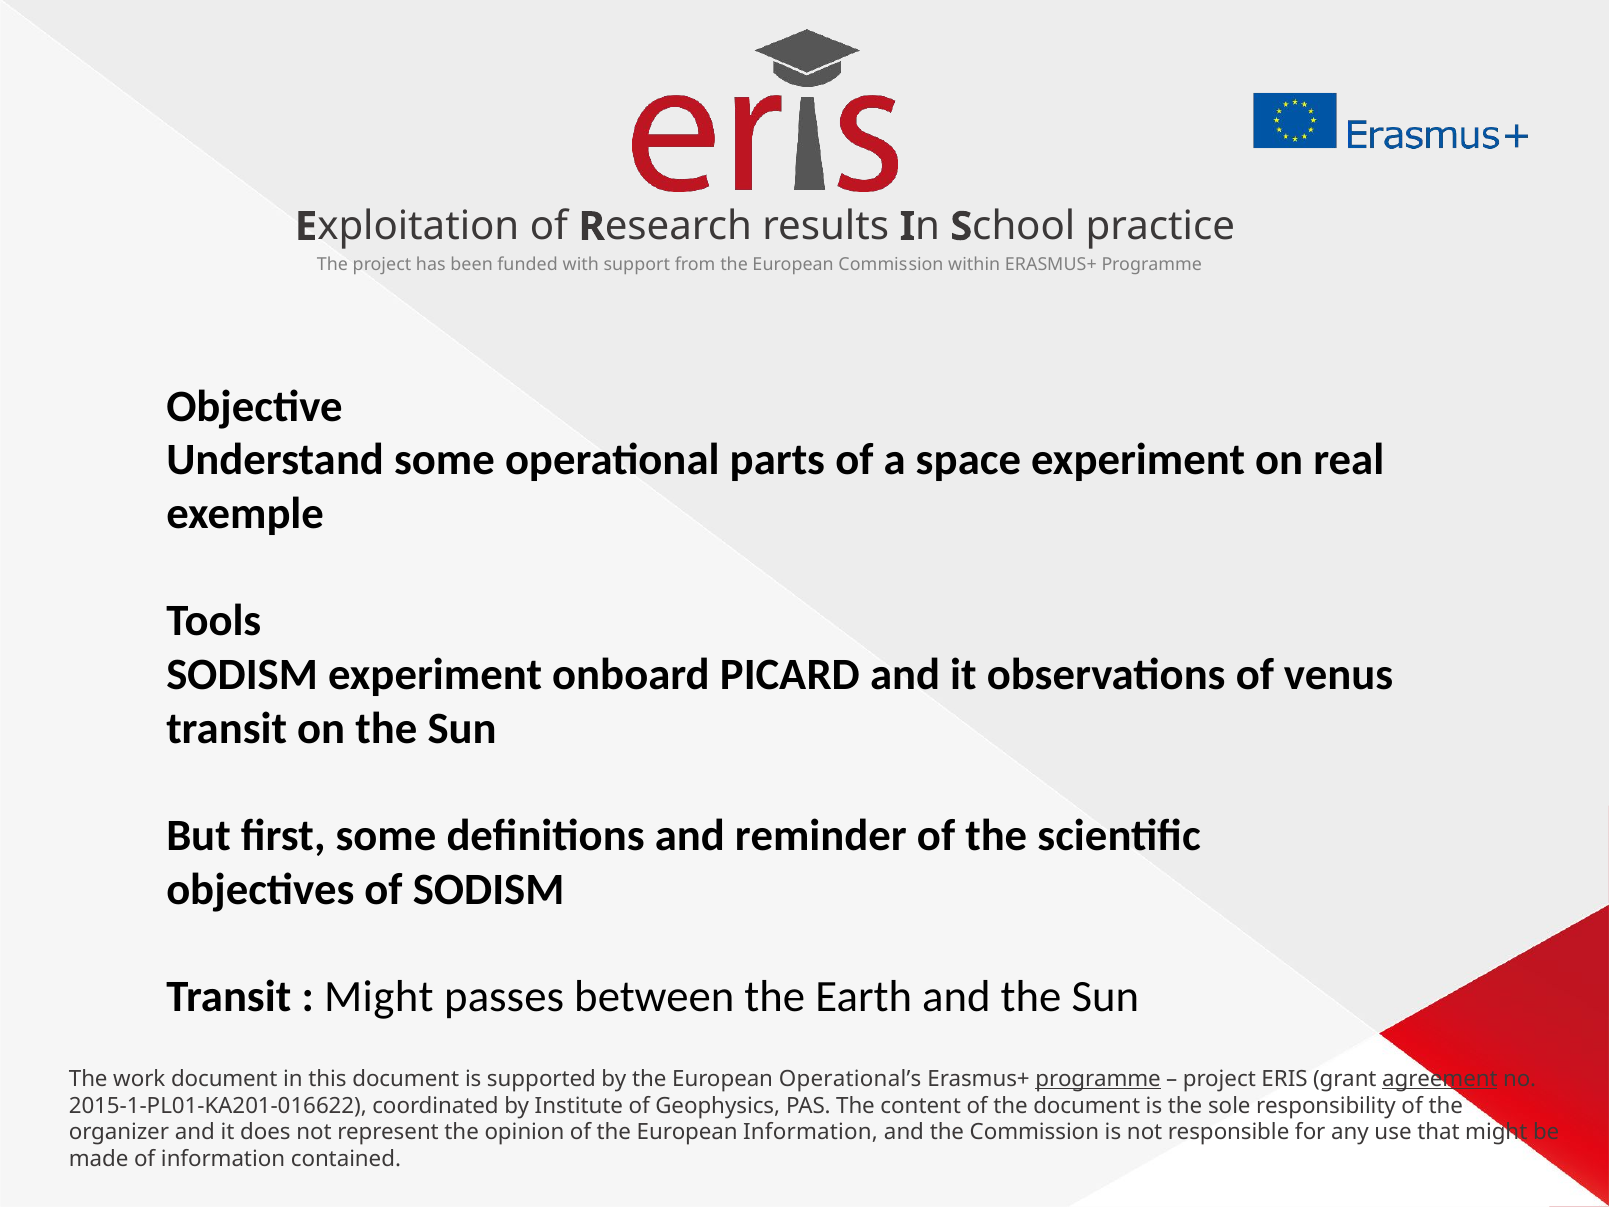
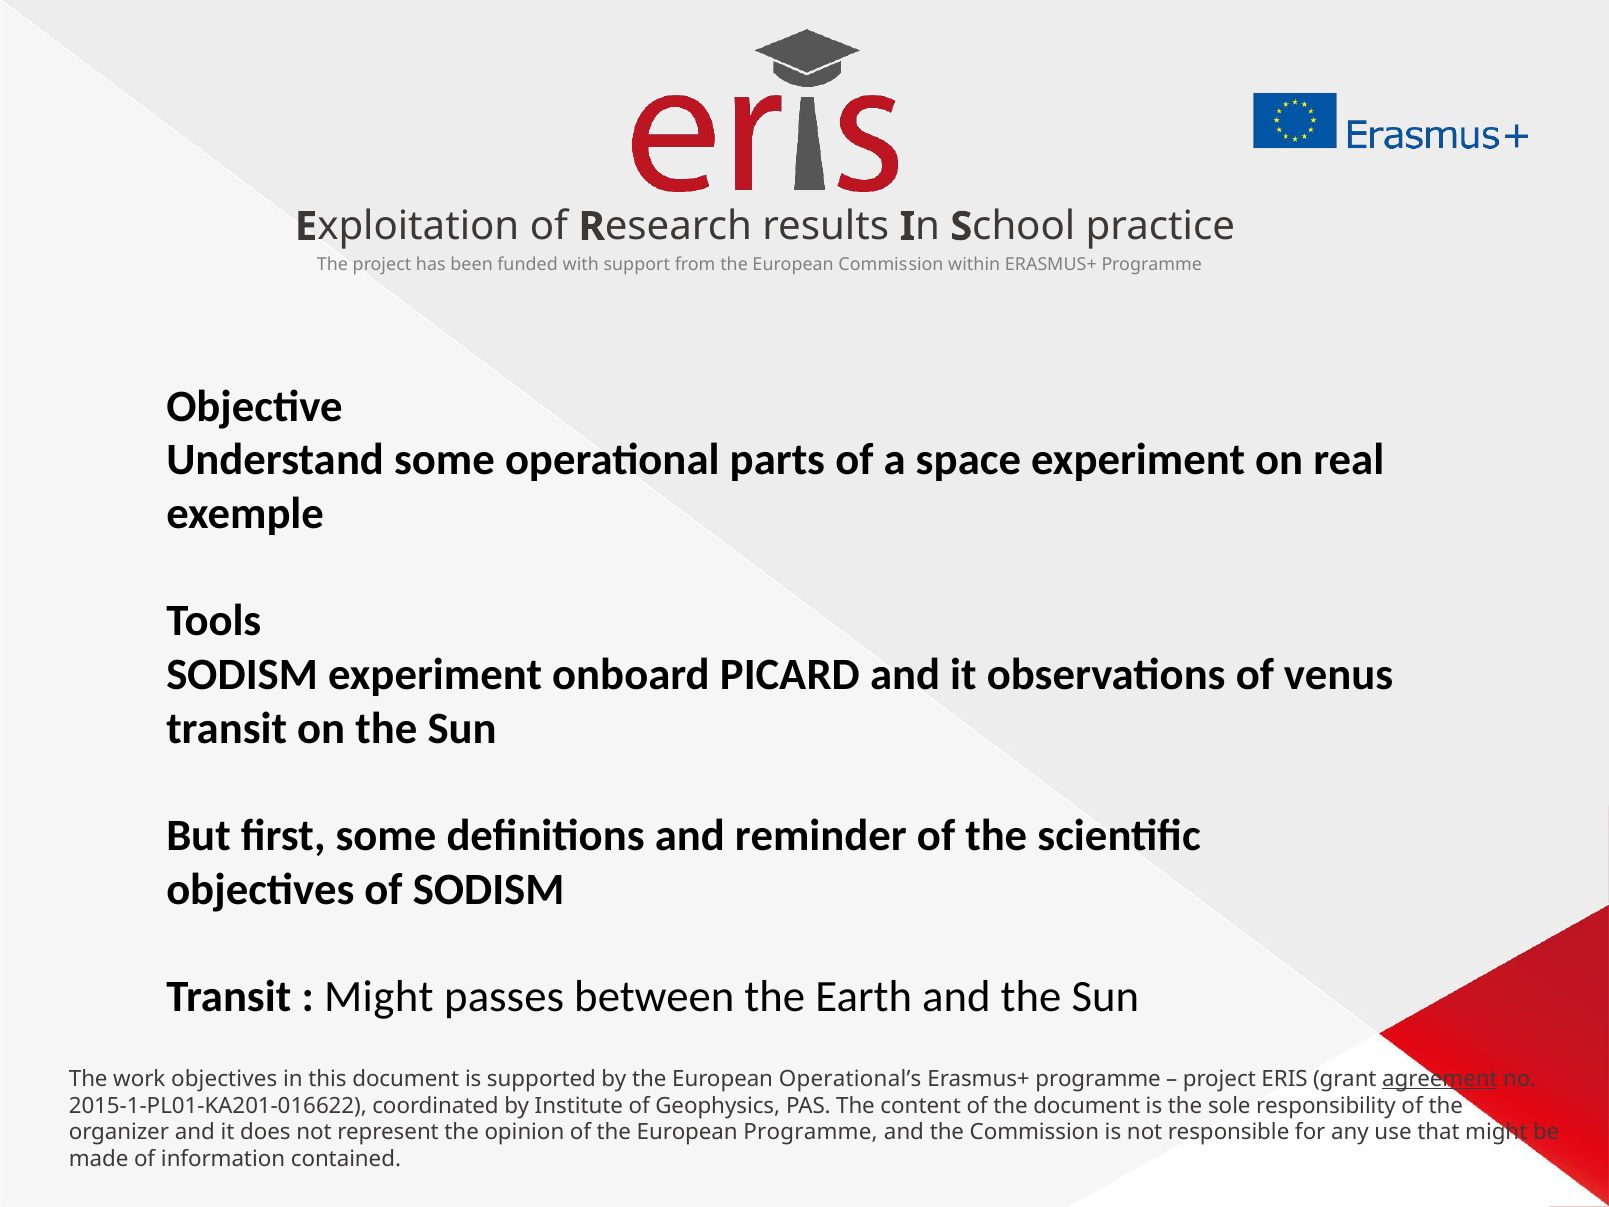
work document: document -> objectives
programme at (1098, 1079) underline: present -> none
European Information: Information -> Programme
